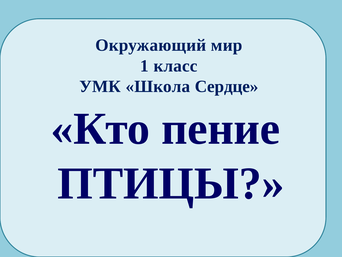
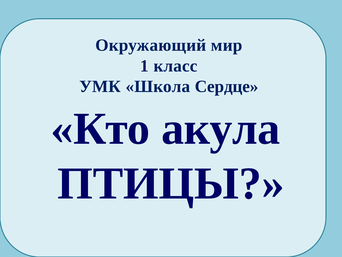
пение: пение -> акула
